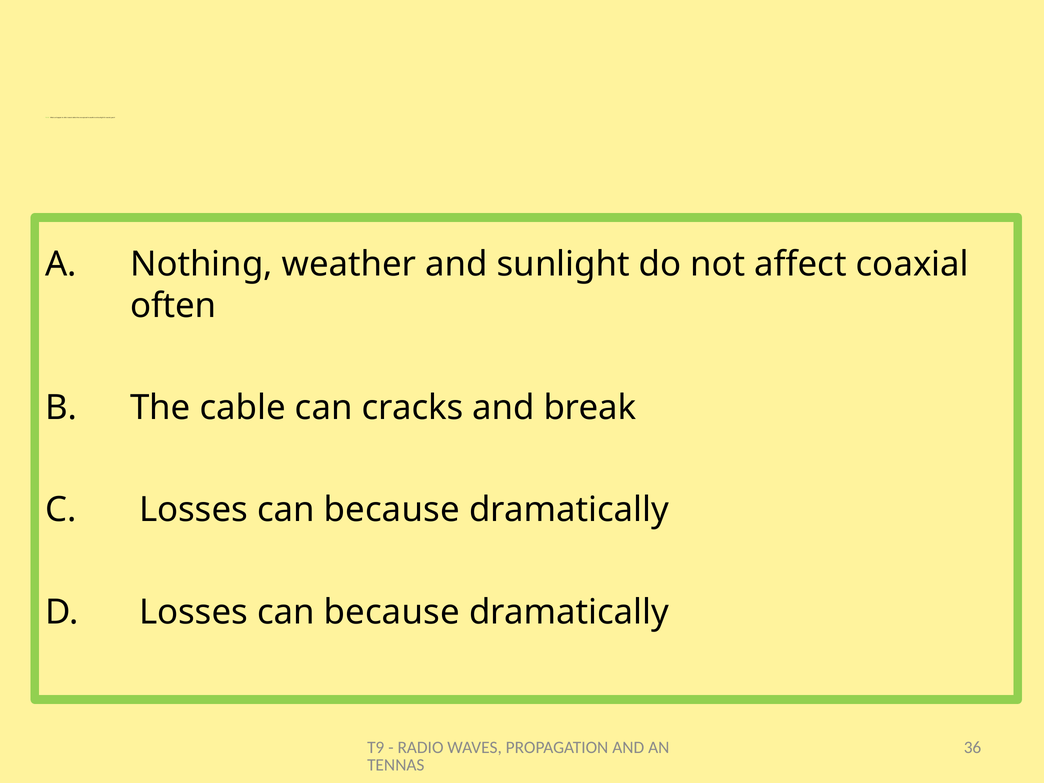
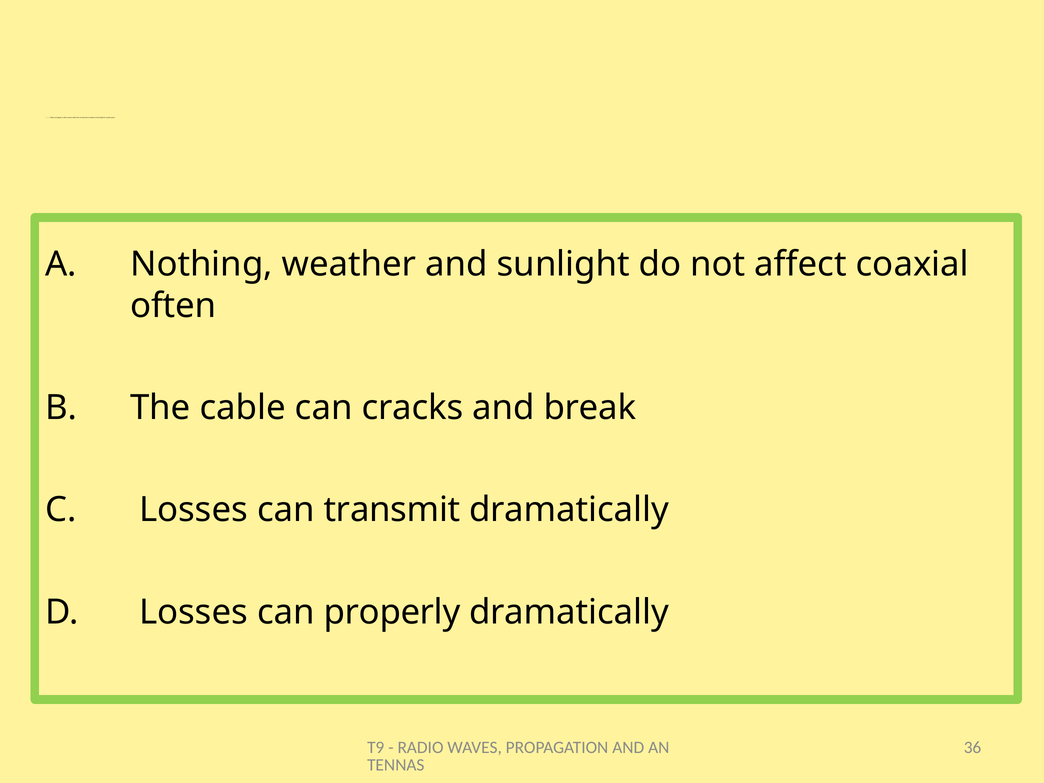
because at (392, 510): because -> transmit
because at (392, 612): because -> properly
